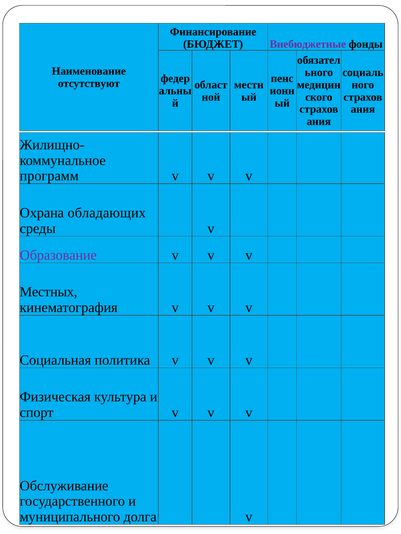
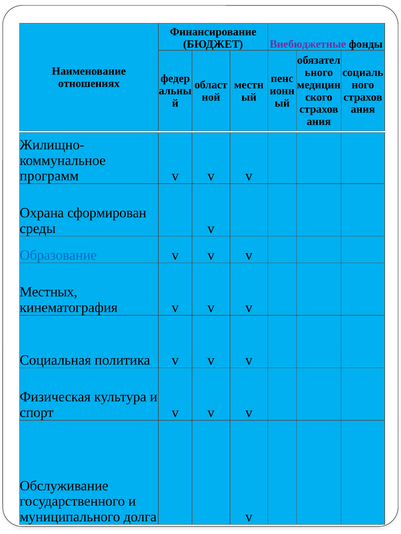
отсутствуют: отсутствуют -> отношениях
обладающих: обладающих -> сформирован
Образование colour: purple -> blue
